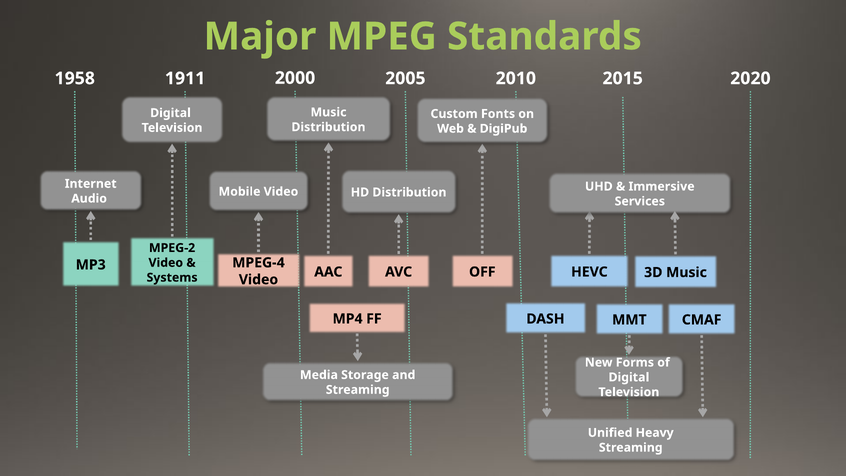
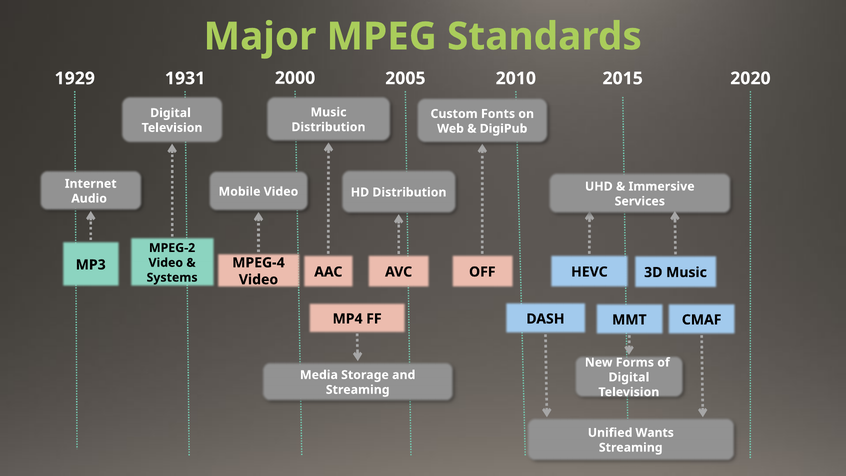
1958: 1958 -> 1929
1911: 1911 -> 1931
Heavy: Heavy -> Wants
